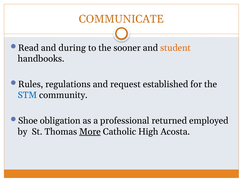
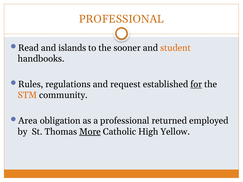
COMMUNICATE at (121, 19): COMMUNICATE -> PROFESSIONAL
during: during -> islands
for underline: none -> present
STM colour: blue -> orange
Shoe: Shoe -> Area
Acosta: Acosta -> Yellow
